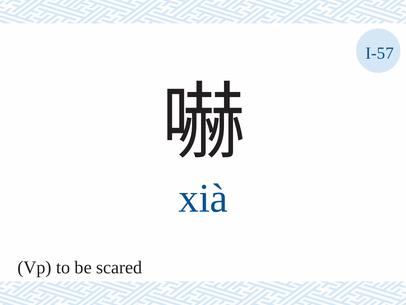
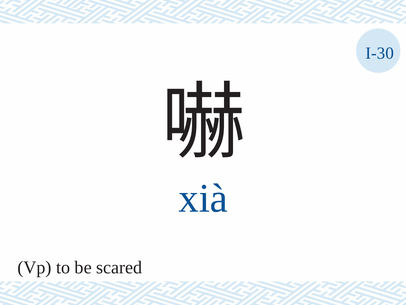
I-57: I-57 -> I-30
